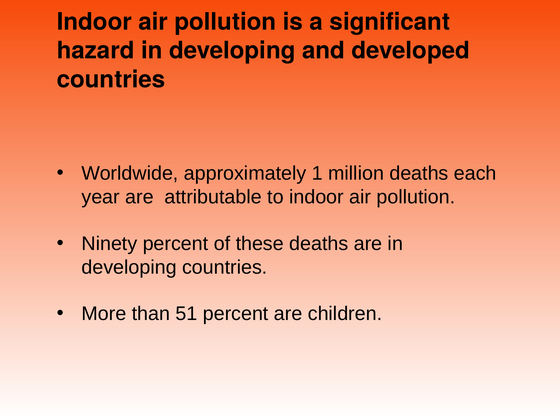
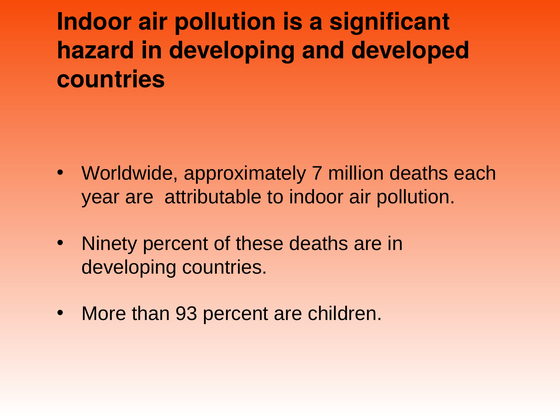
1: 1 -> 7
51: 51 -> 93
